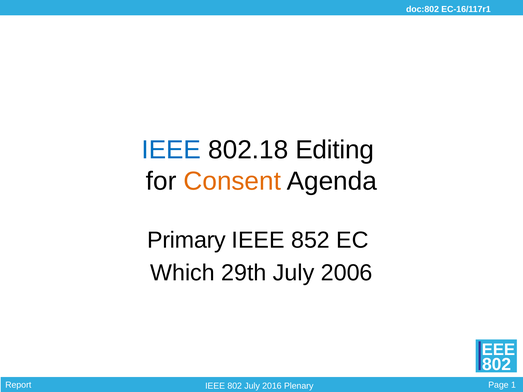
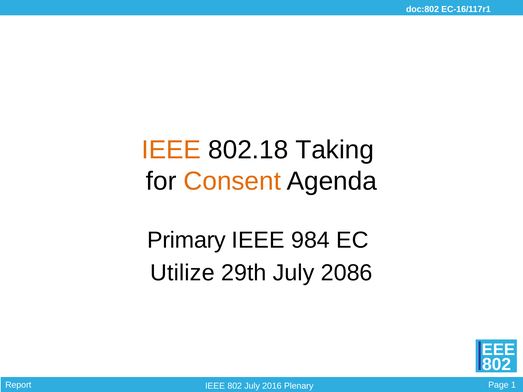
IEEE at (171, 150) colour: blue -> orange
Editing: Editing -> Taking
852: 852 -> 984
Which: Which -> Utilize
2006: 2006 -> 2086
